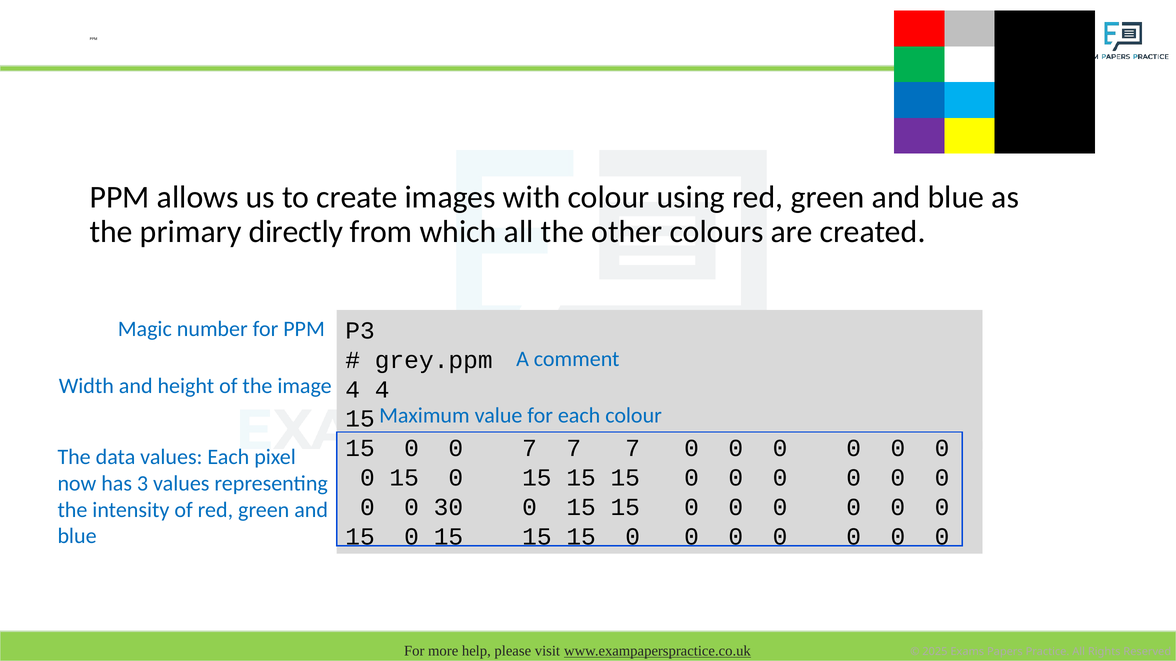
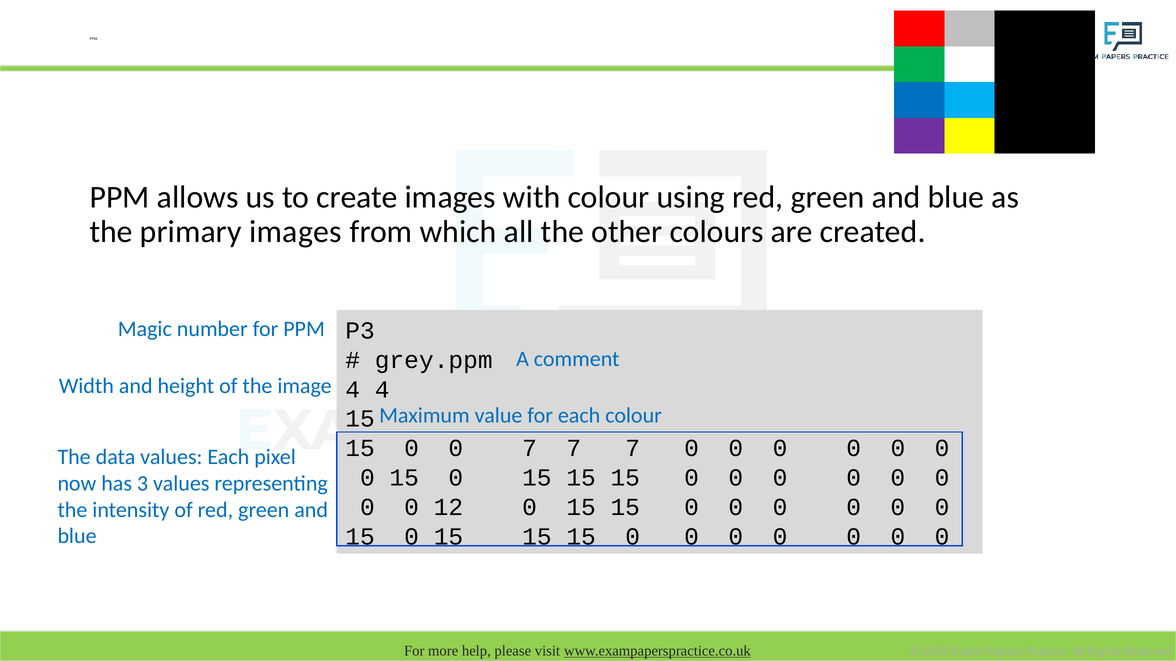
primary directly: directly -> images
30: 30 -> 12
